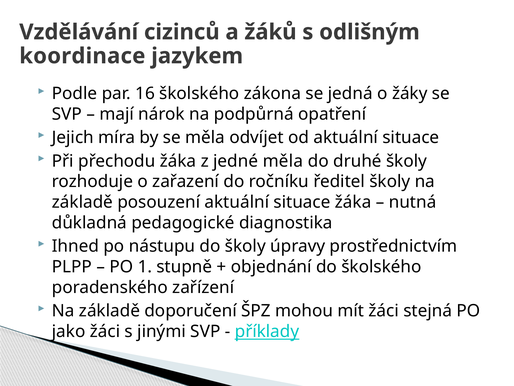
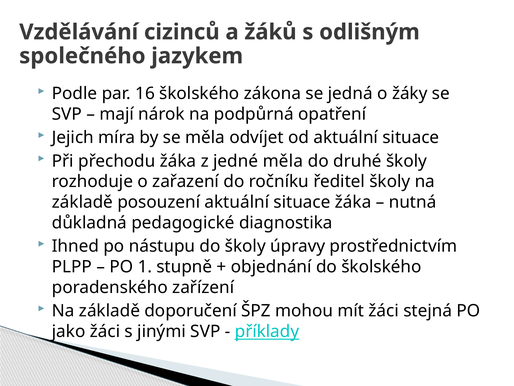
koordinace: koordinace -> společného
